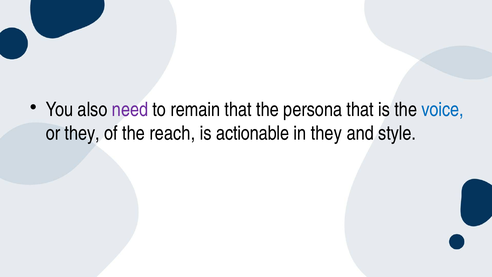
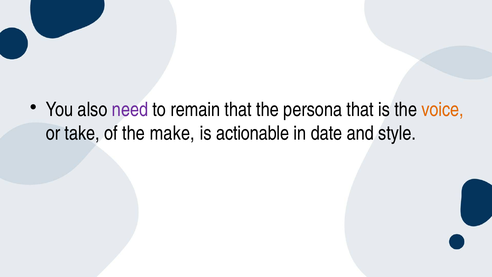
voice colour: blue -> orange
or they: they -> take
reach: reach -> make
in they: they -> date
